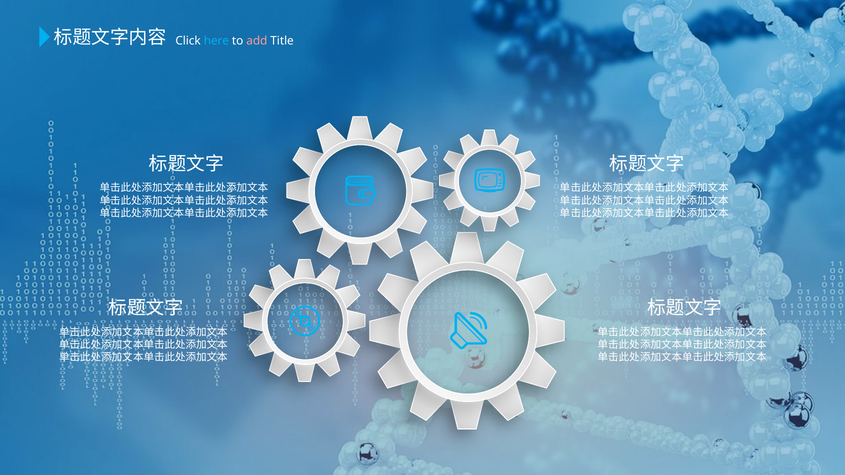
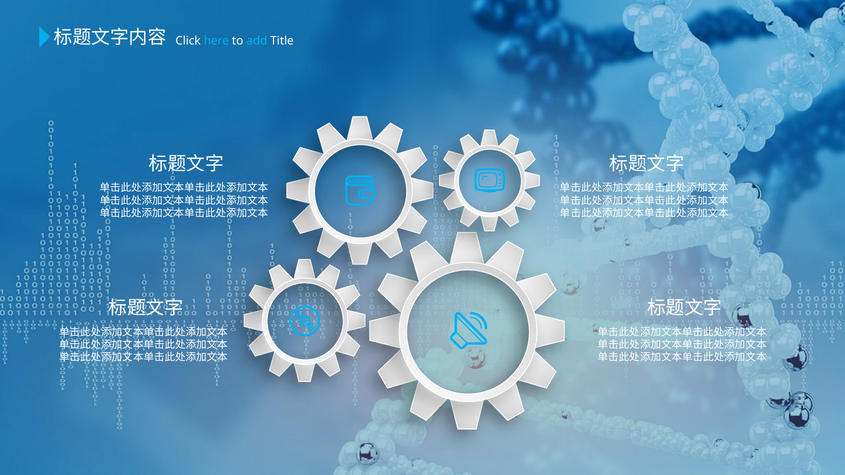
add colour: pink -> light blue
